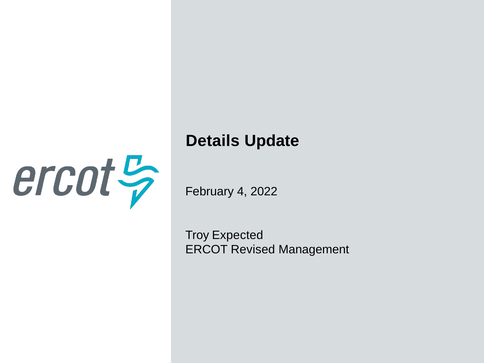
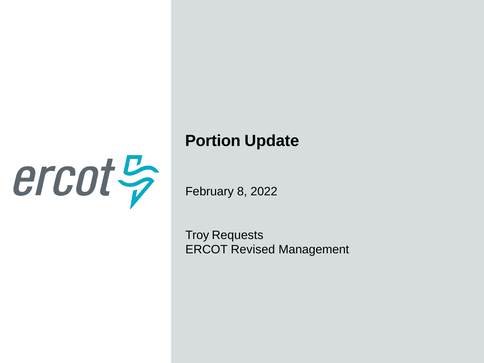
Details: Details -> Portion
4: 4 -> 8
Expected: Expected -> Requests
